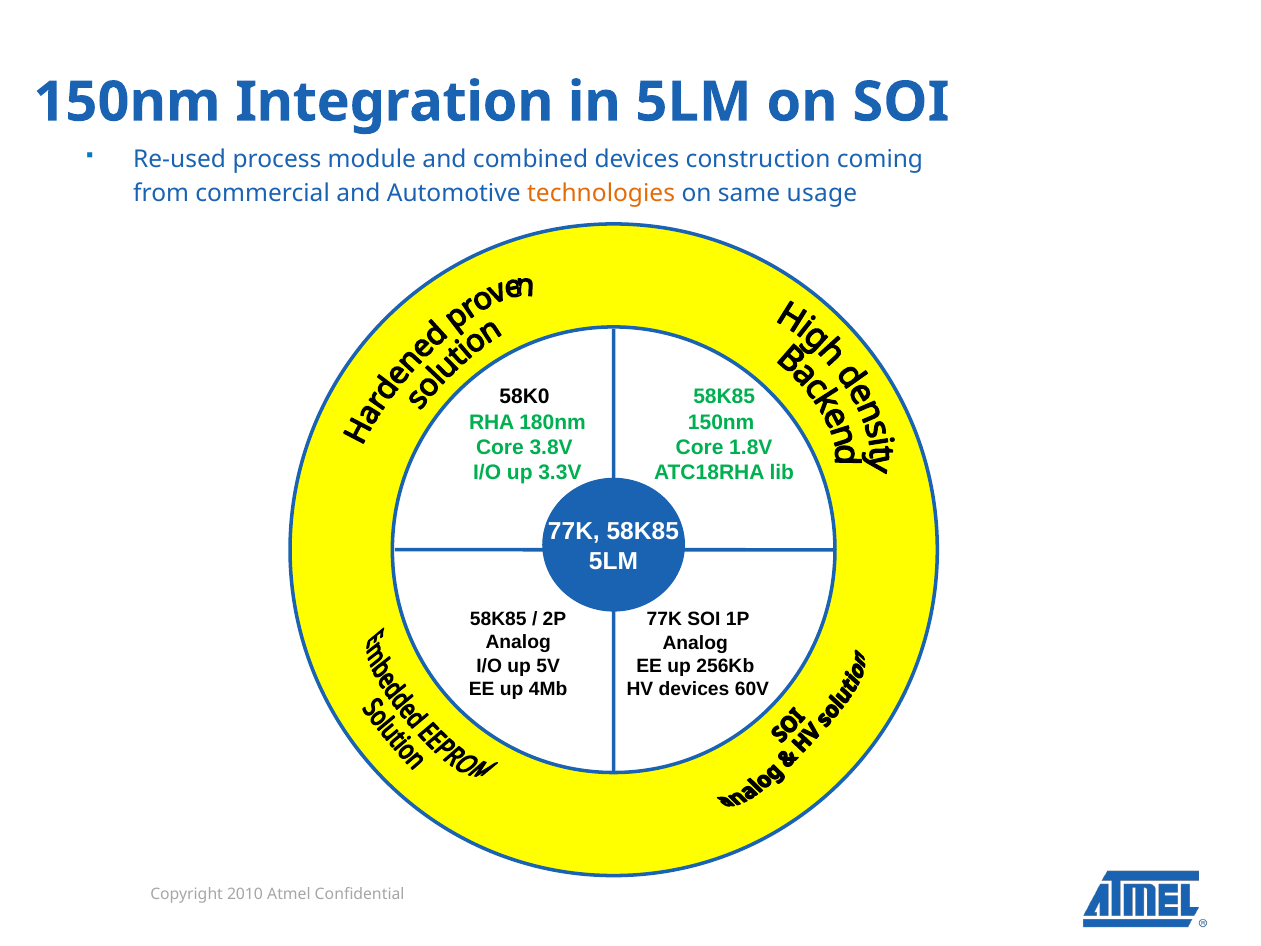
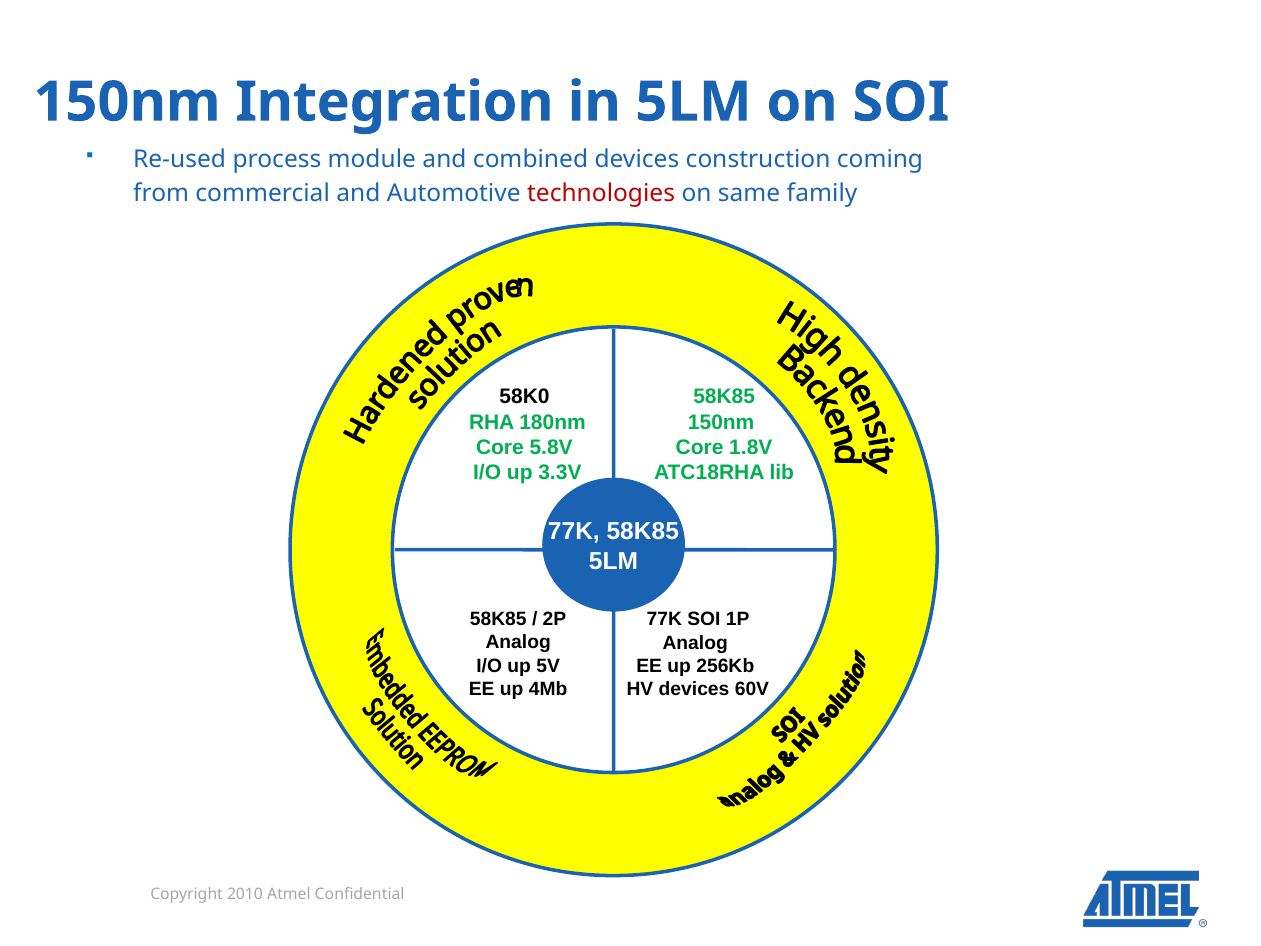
technologies colour: orange -> red
usage: usage -> family
3.8V: 3.8V -> 5.8V
